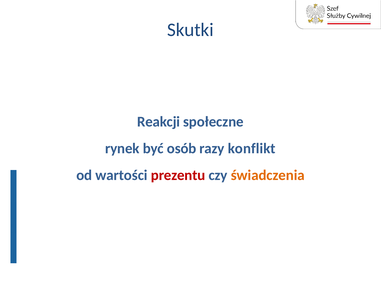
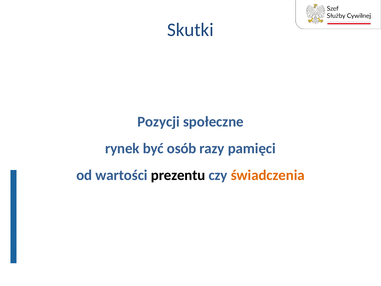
Reakcji: Reakcji -> Pozycji
konflikt: konflikt -> pamięci
prezentu colour: red -> black
